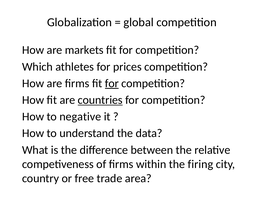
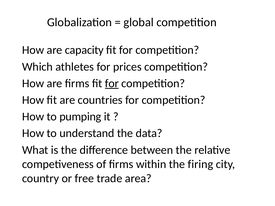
markets: markets -> capacity
countries underline: present -> none
negative: negative -> pumping
